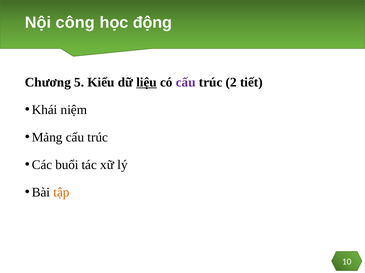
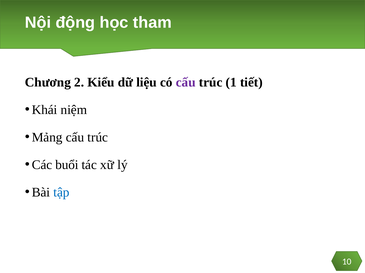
công: công -> động
động: động -> tham
5: 5 -> 2
liệu underline: present -> none
2: 2 -> 1
tập colour: orange -> blue
